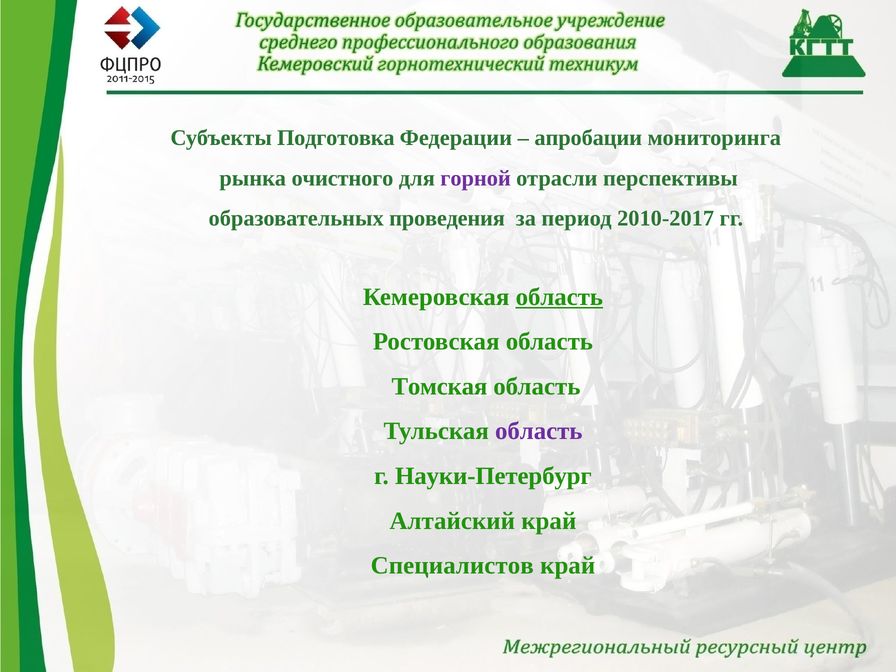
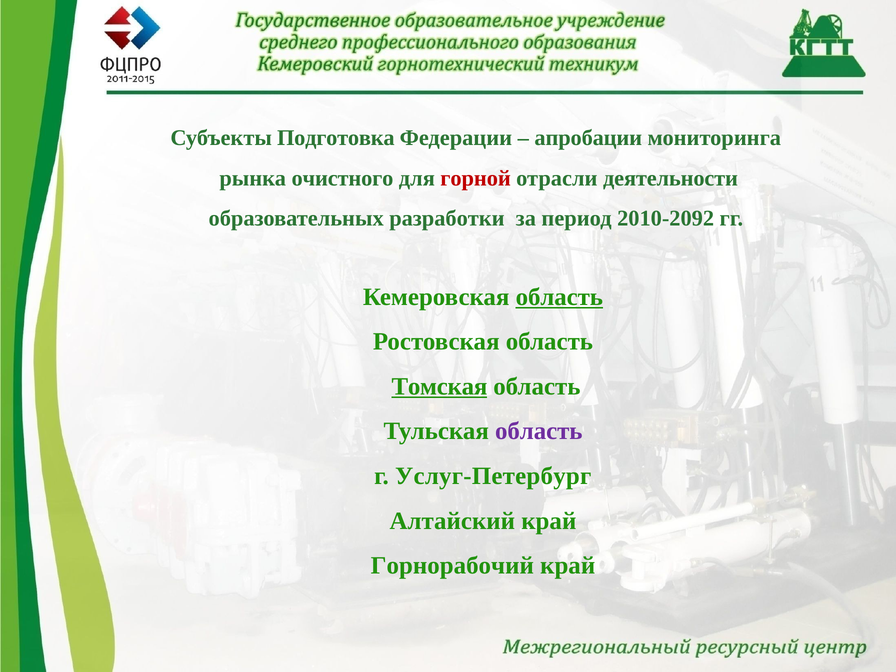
горной colour: purple -> red
перспективы: перспективы -> деятельности
проведения: проведения -> разработки
2010-2017: 2010-2017 -> 2010-2092
Томская underline: none -> present
Науки-Петербург: Науки-Петербург -> Услуг-Петербург
Специалистов: Специалистов -> Горнорабочий
